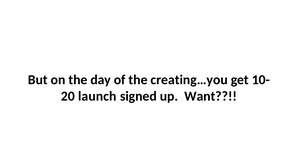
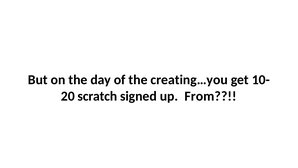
launch: launch -> scratch
Want: Want -> From
